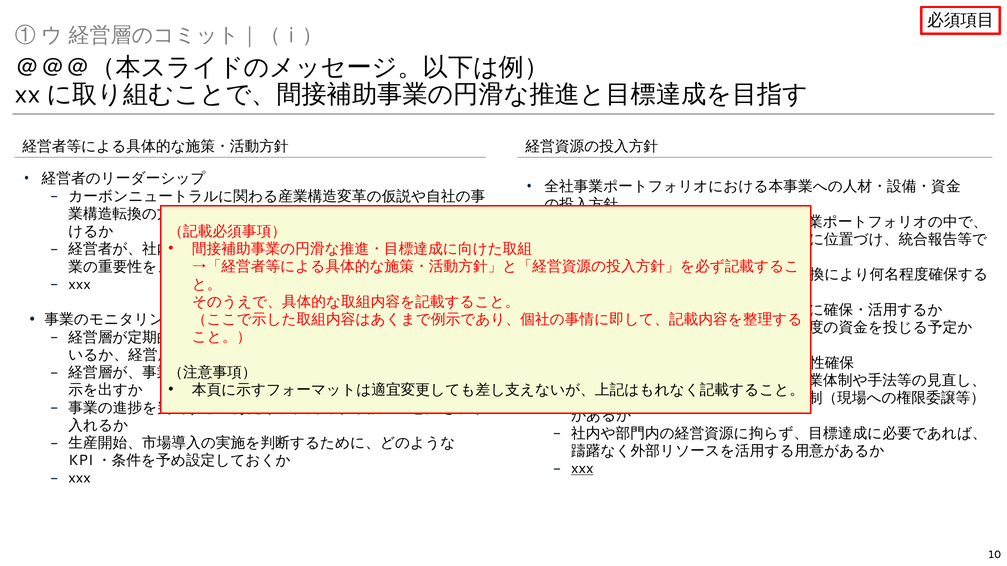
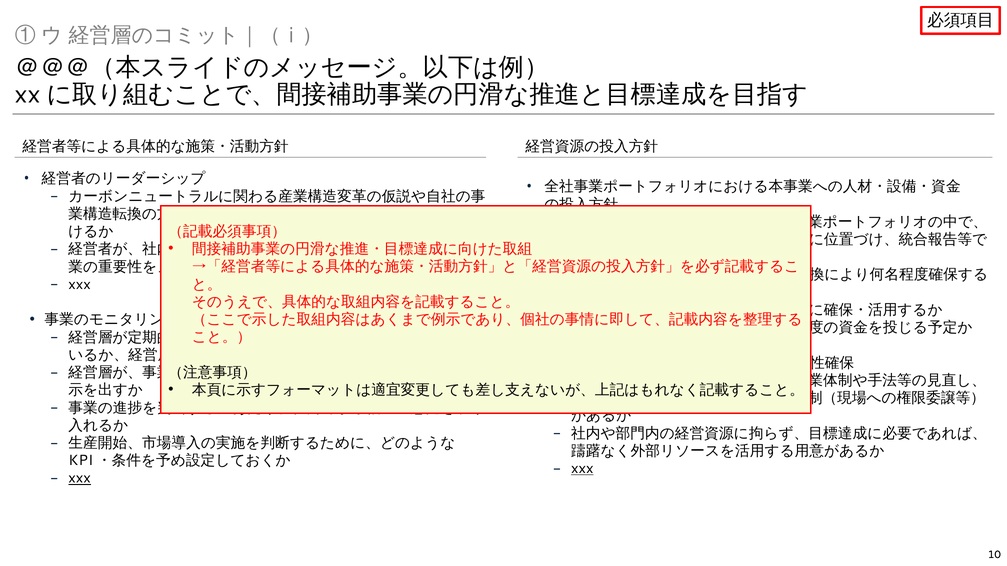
xxx at (80, 479) underline: none -> present
